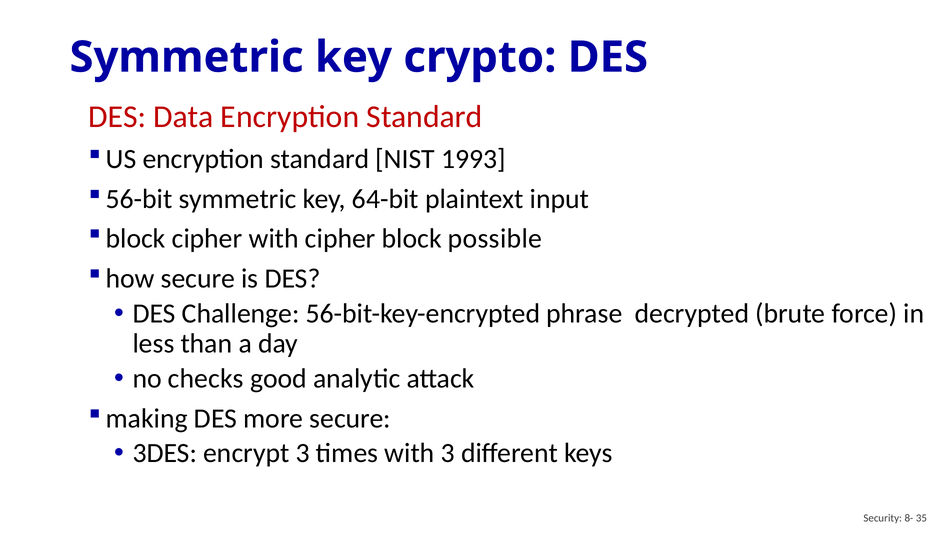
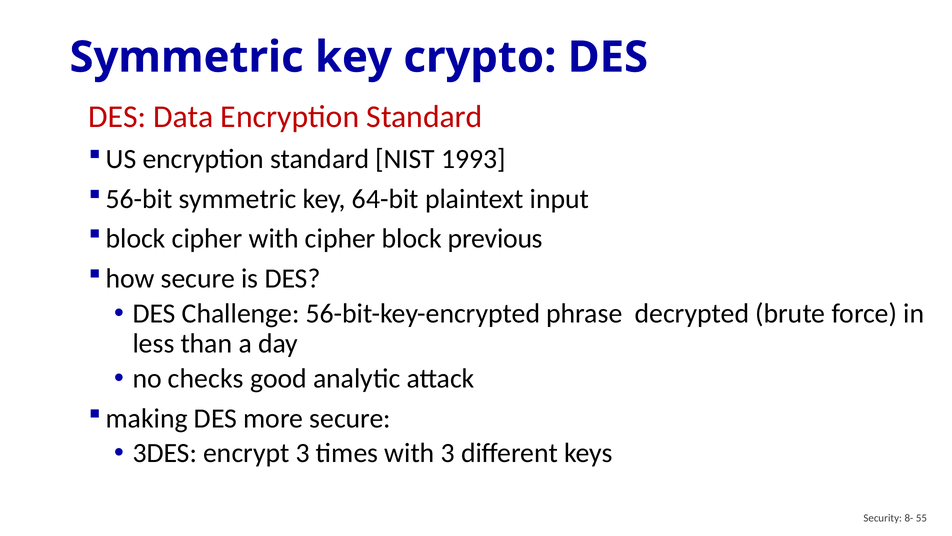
possible: possible -> previous
35: 35 -> 55
